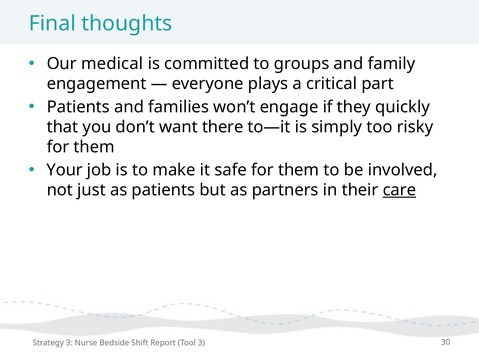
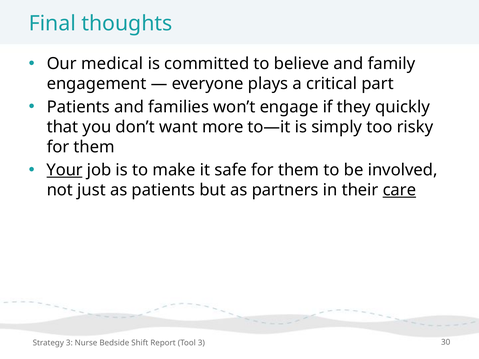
groups: groups -> believe
there: there -> more
Your underline: none -> present
